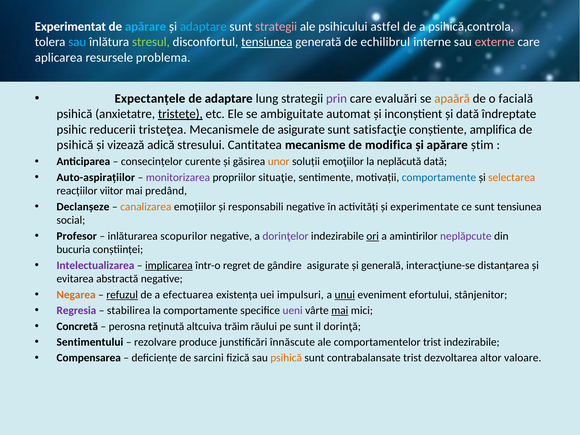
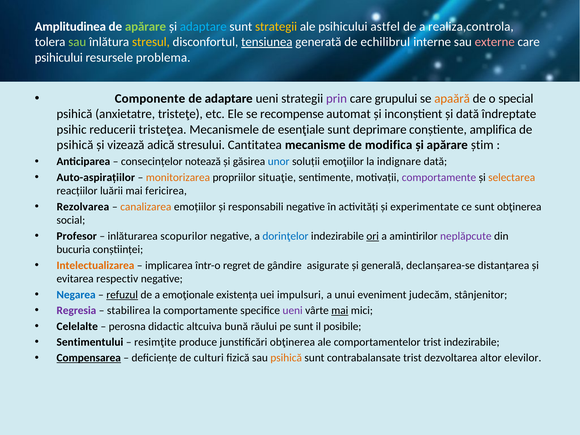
Experimentat: Experimentat -> Amplitudinea
apărare at (145, 27) colour: light blue -> light green
strategii at (276, 27) colour: pink -> yellow
psihică,controla: psihică,controla -> realiza,controla
sau at (77, 42) colour: light blue -> light green
stresul colour: light green -> yellow
aplicarea at (59, 57): aplicarea -> psihicului
Expectanţele: Expectanţele -> Componente
adaptare lung: lung -> ueni
evaluări: evaluări -> grupului
facială: facială -> special
tristeţe underline: present -> none
ambiguitate: ambiguitate -> recompense
de asigurate: asigurate -> esenţiale
satisfacţie: satisfacţie -> deprimare
curente: curente -> notează
unor colour: orange -> blue
neplăcută: neplăcută -> indignare
monitorizarea colour: purple -> orange
comportamente at (439, 177) colour: blue -> purple
viitor: viitor -> luării
predând: predând -> fericirea
Declanşeze: Declanşeze -> Rezolvarea
sunt tensiunea: tensiunea -> obţinerea
dorinţelor colour: purple -> blue
Intelectualizarea colour: purple -> orange
implicarea underline: present -> none
interacţiune-se: interacţiune-se -> declanşarea-se
abstractă: abstractă -> respectiv
Negarea colour: orange -> blue
efectuarea: efectuarea -> emoţionale
unui underline: present -> none
efortului: efortului -> judecăm
Concretă: Concretă -> Celelalte
reţinută: reţinută -> didactic
trăim: trăim -> bună
dorinţă: dorinţă -> posibile
rezolvare: rezolvare -> resimţite
junstificări înnăscute: înnăscute -> obţinerea
Compensarea underline: none -> present
sarcini: sarcini -> culturi
valoare: valoare -> elevilor
